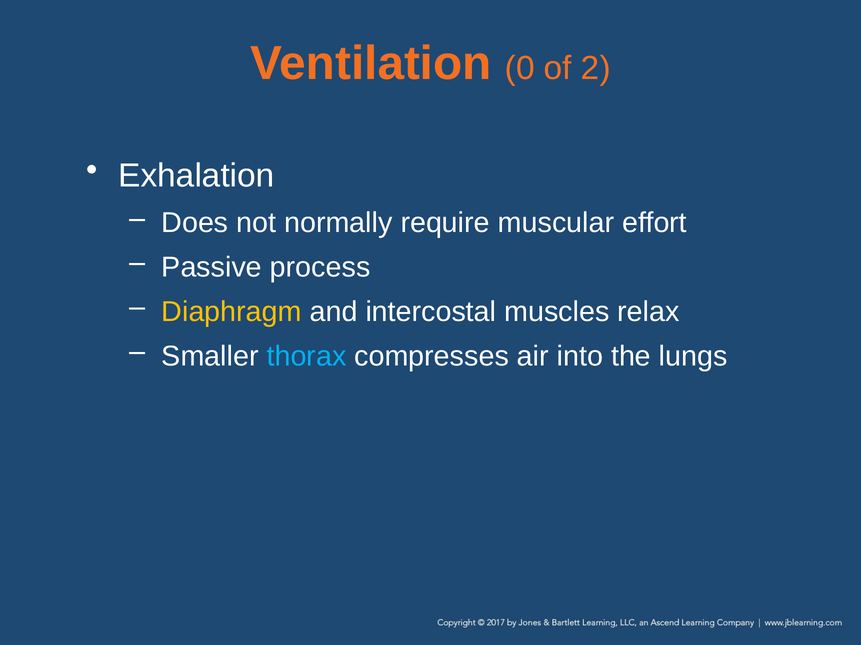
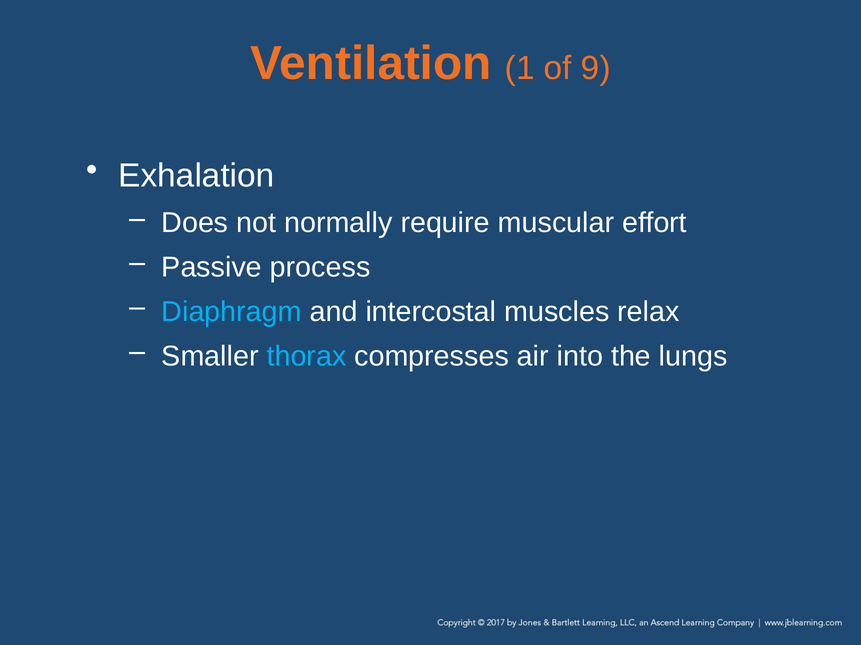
0: 0 -> 1
2: 2 -> 9
Diaphragm colour: yellow -> light blue
